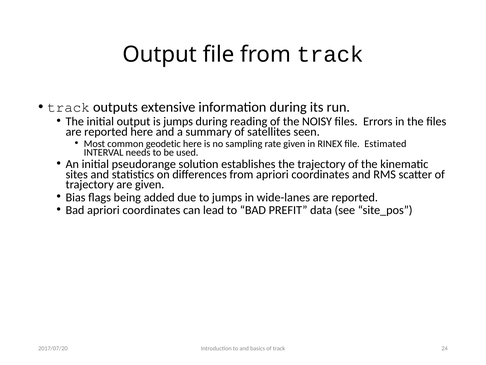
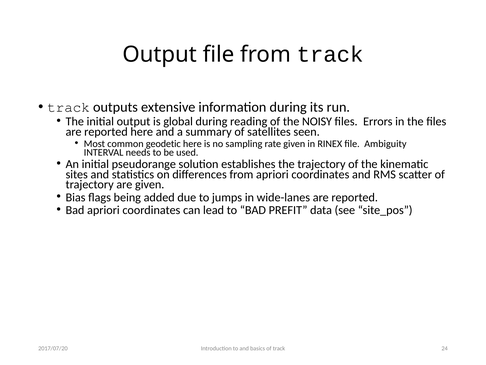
is jumps: jumps -> global
Estimated: Estimated -> Ambiguity
